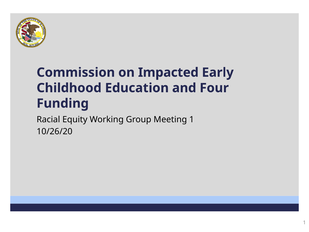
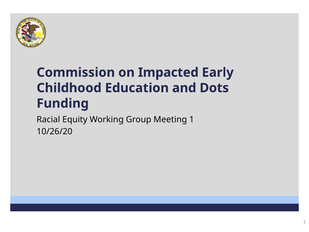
Four: Four -> Dots
